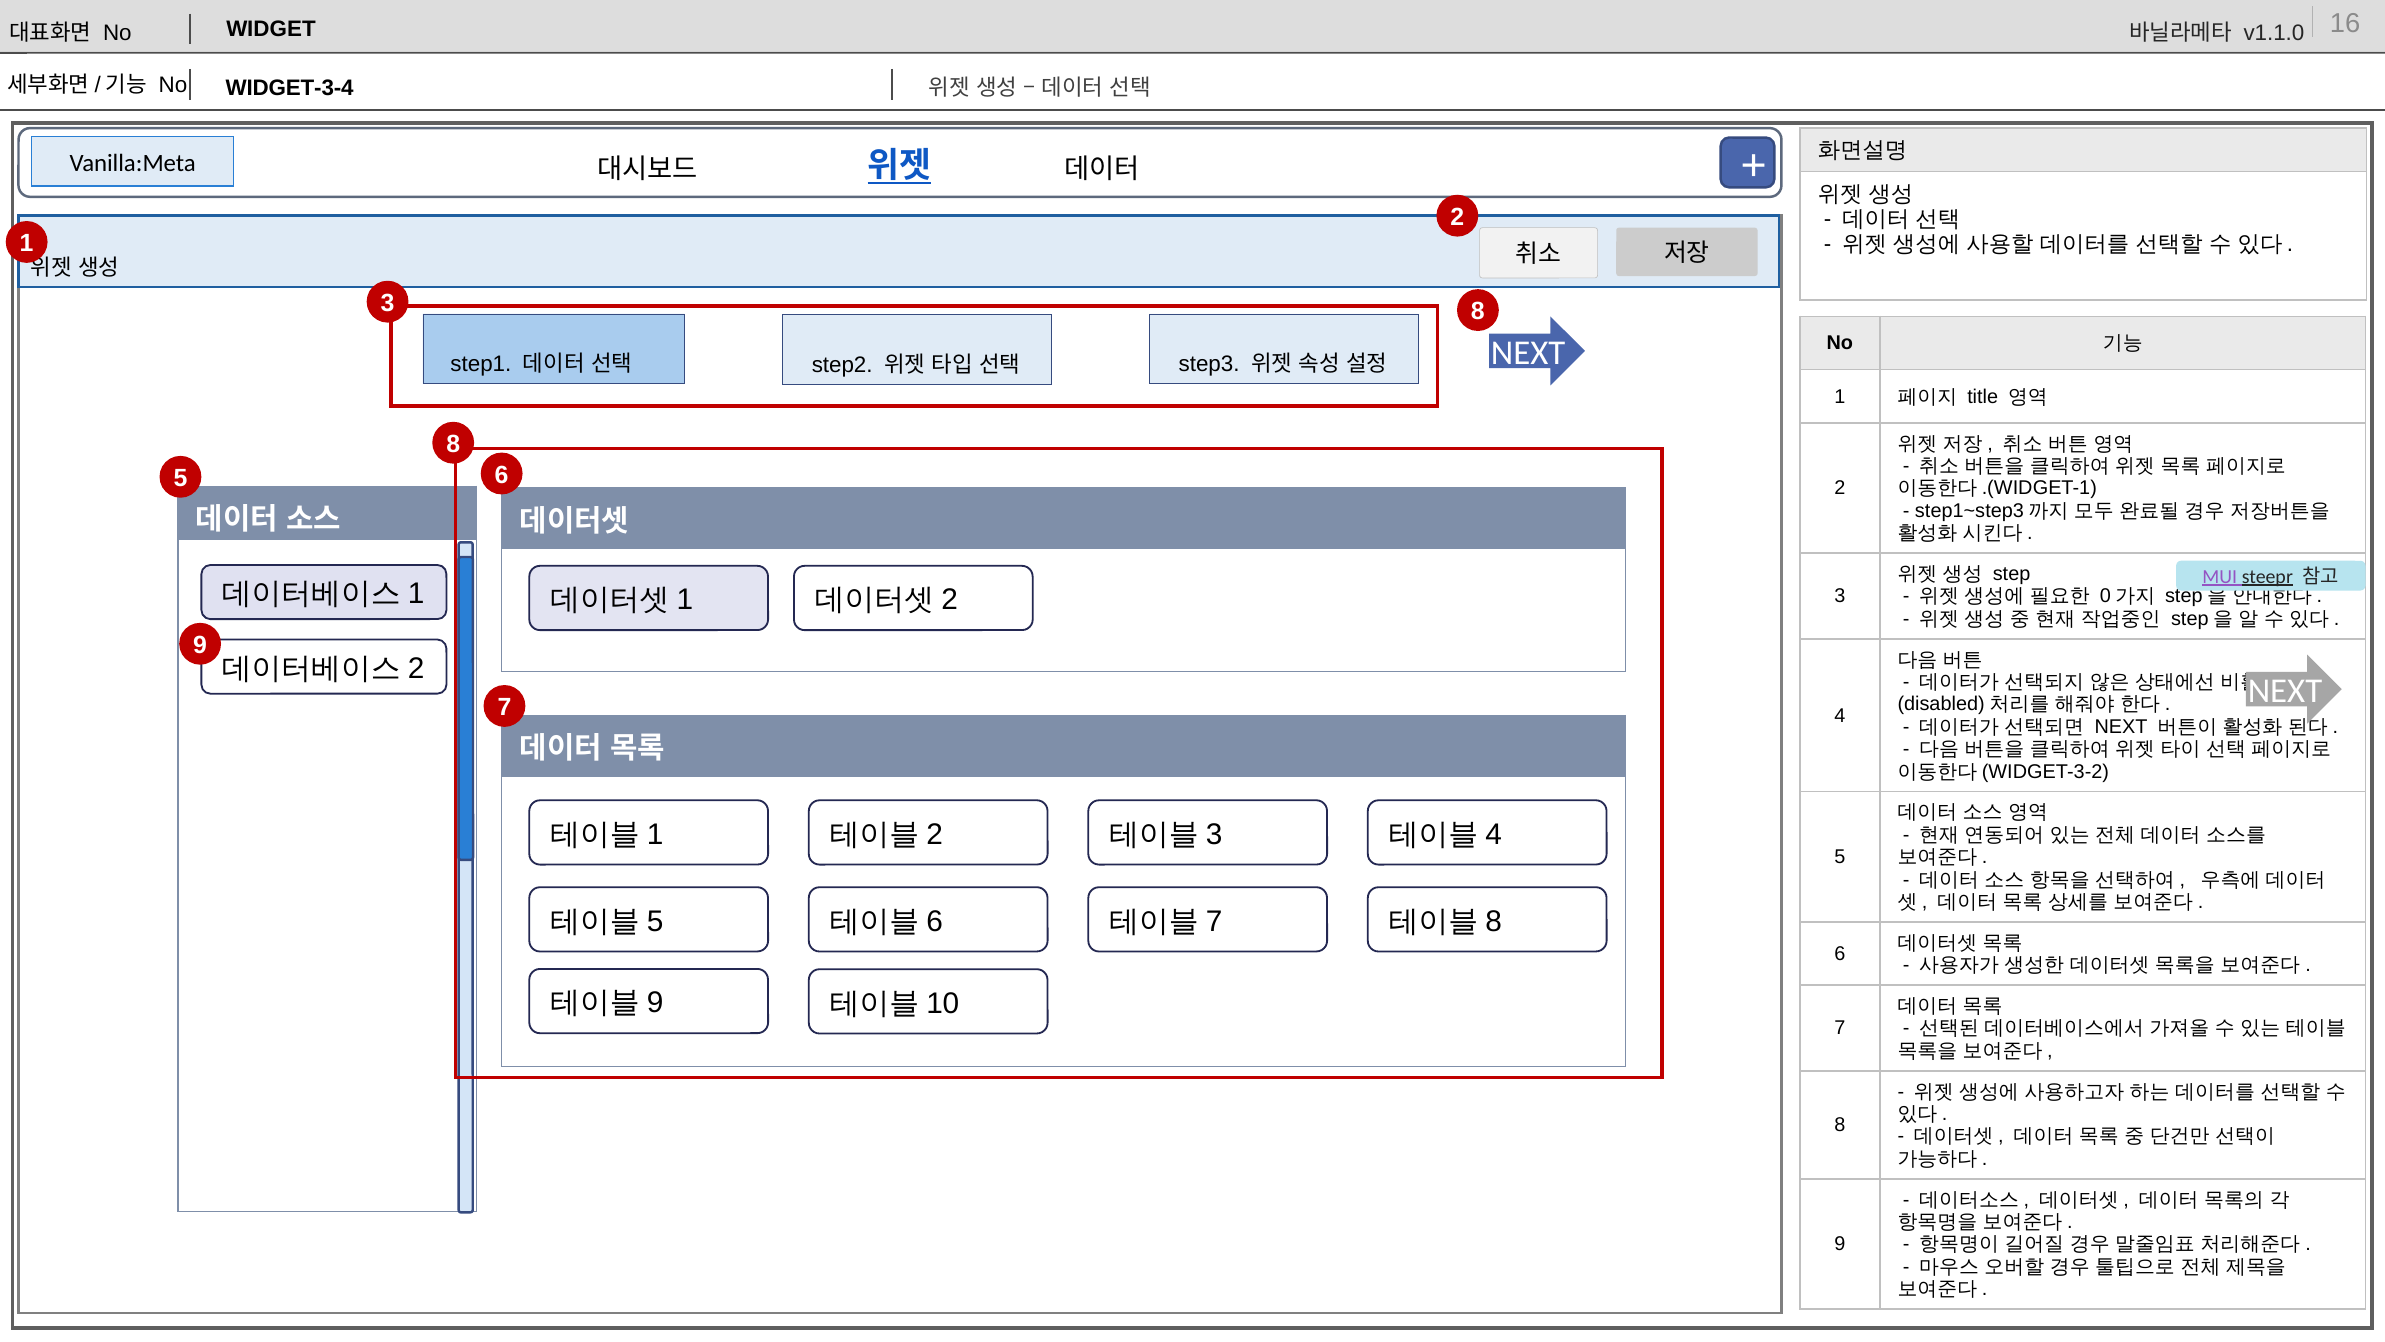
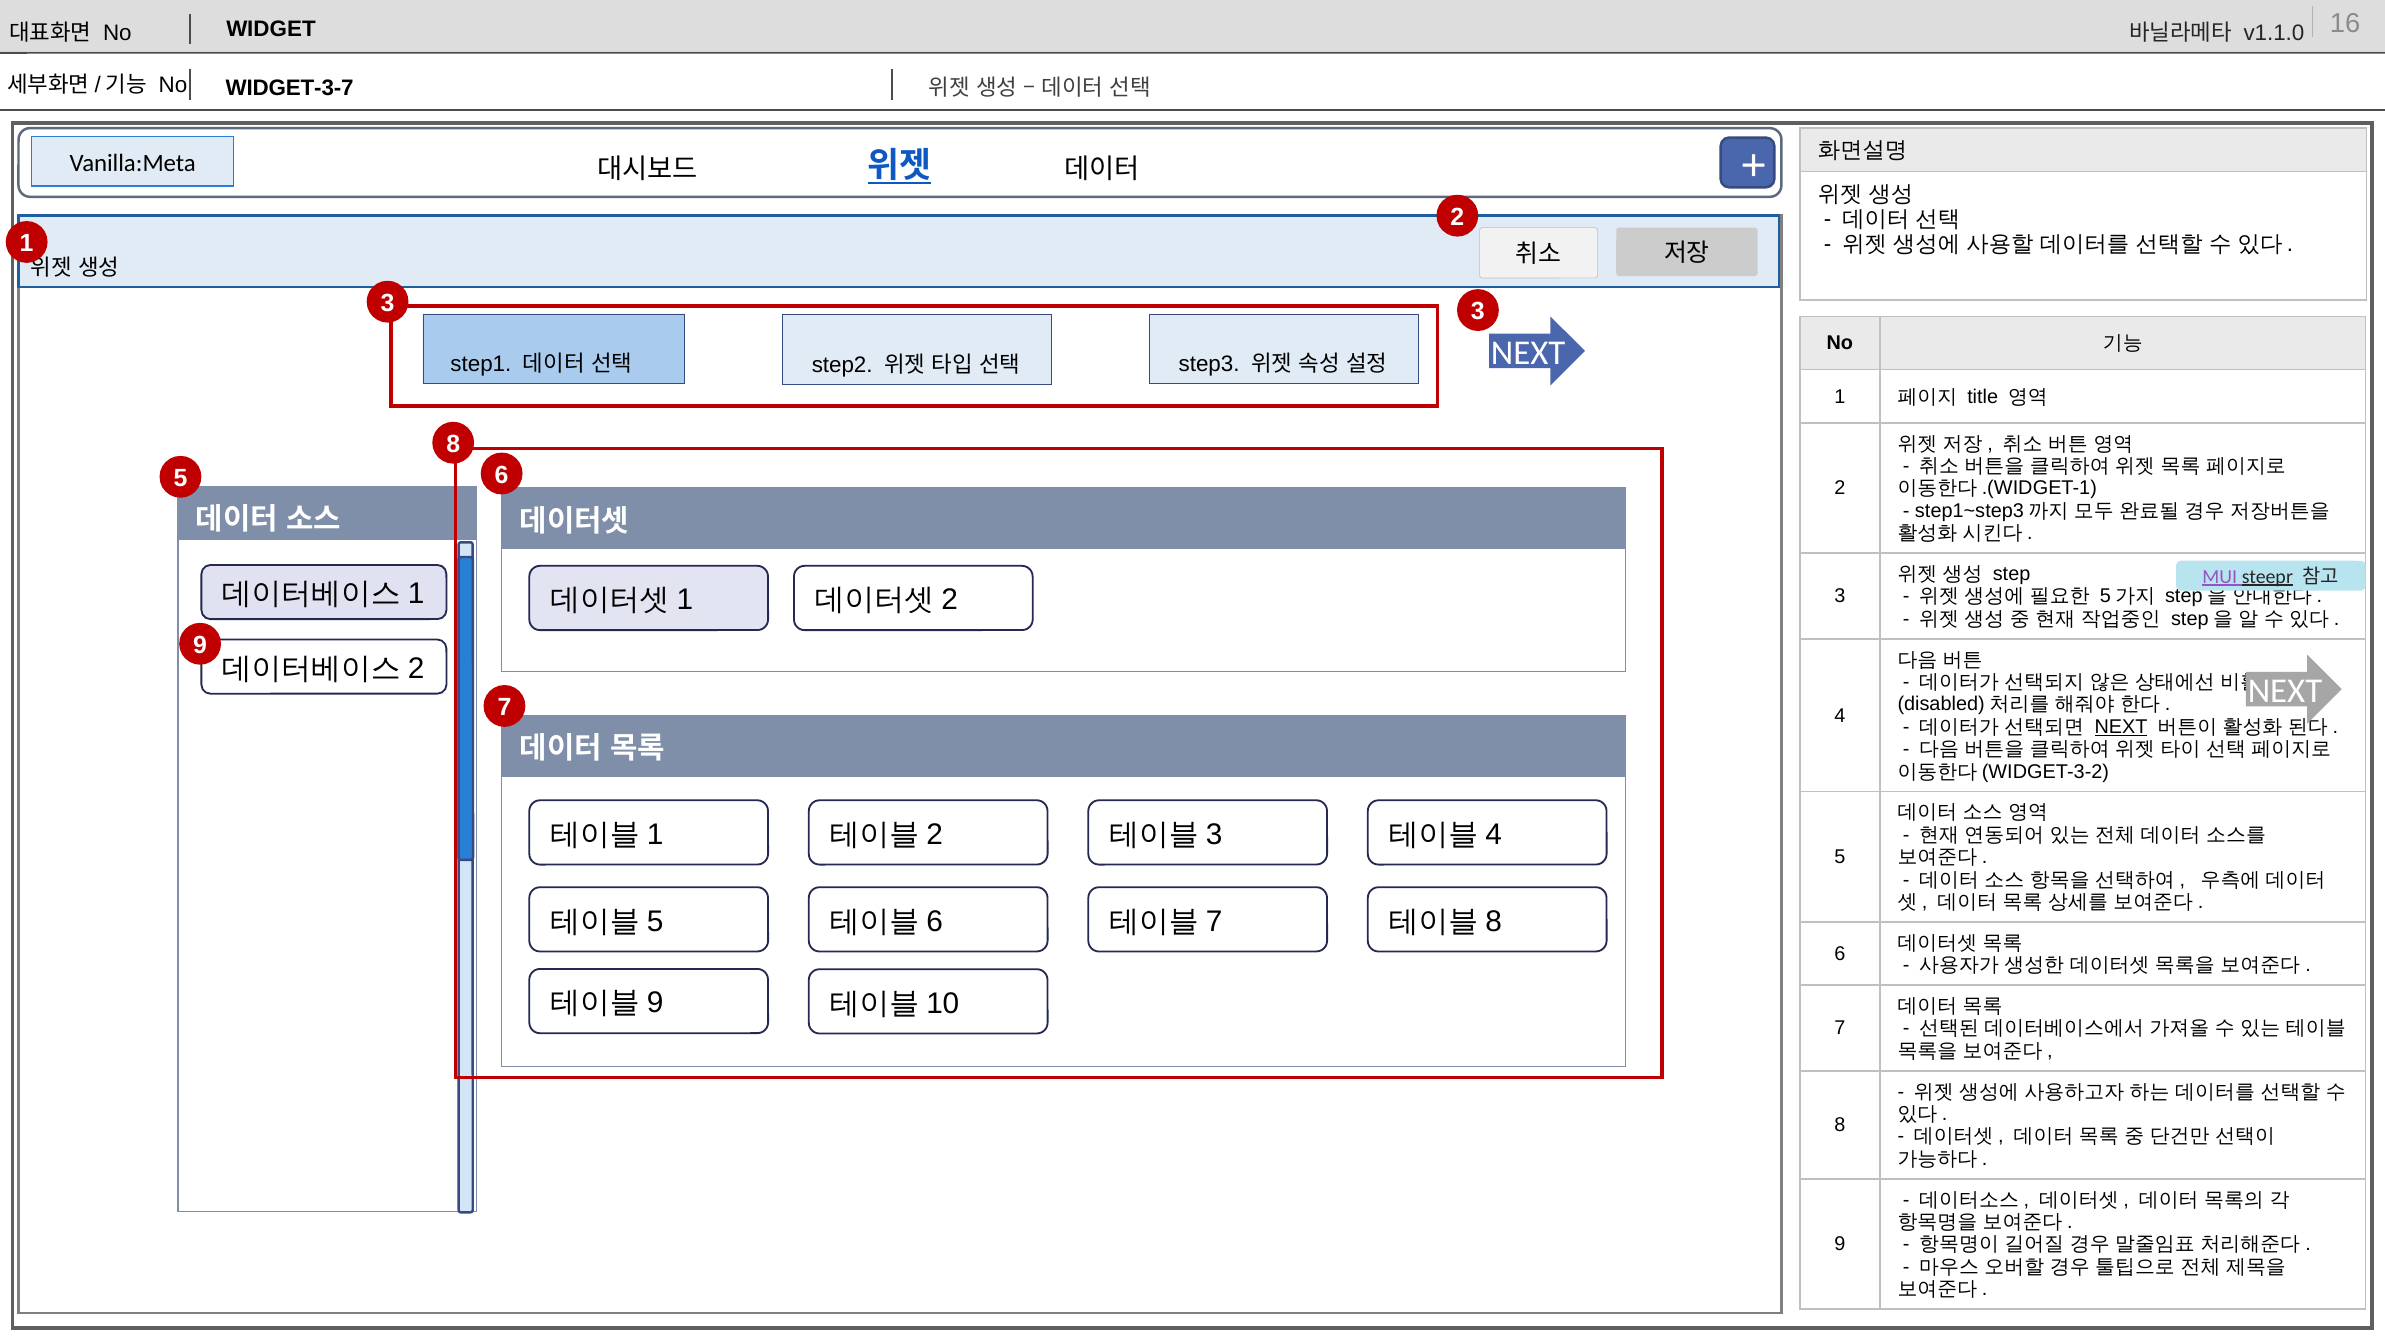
WIDGET-3-4: WIDGET-3-4 -> WIDGET-3-7
3 8: 8 -> 3
0 at (2105, 596): 0 -> 5
NEXT at (2121, 726) underline: none -> present
